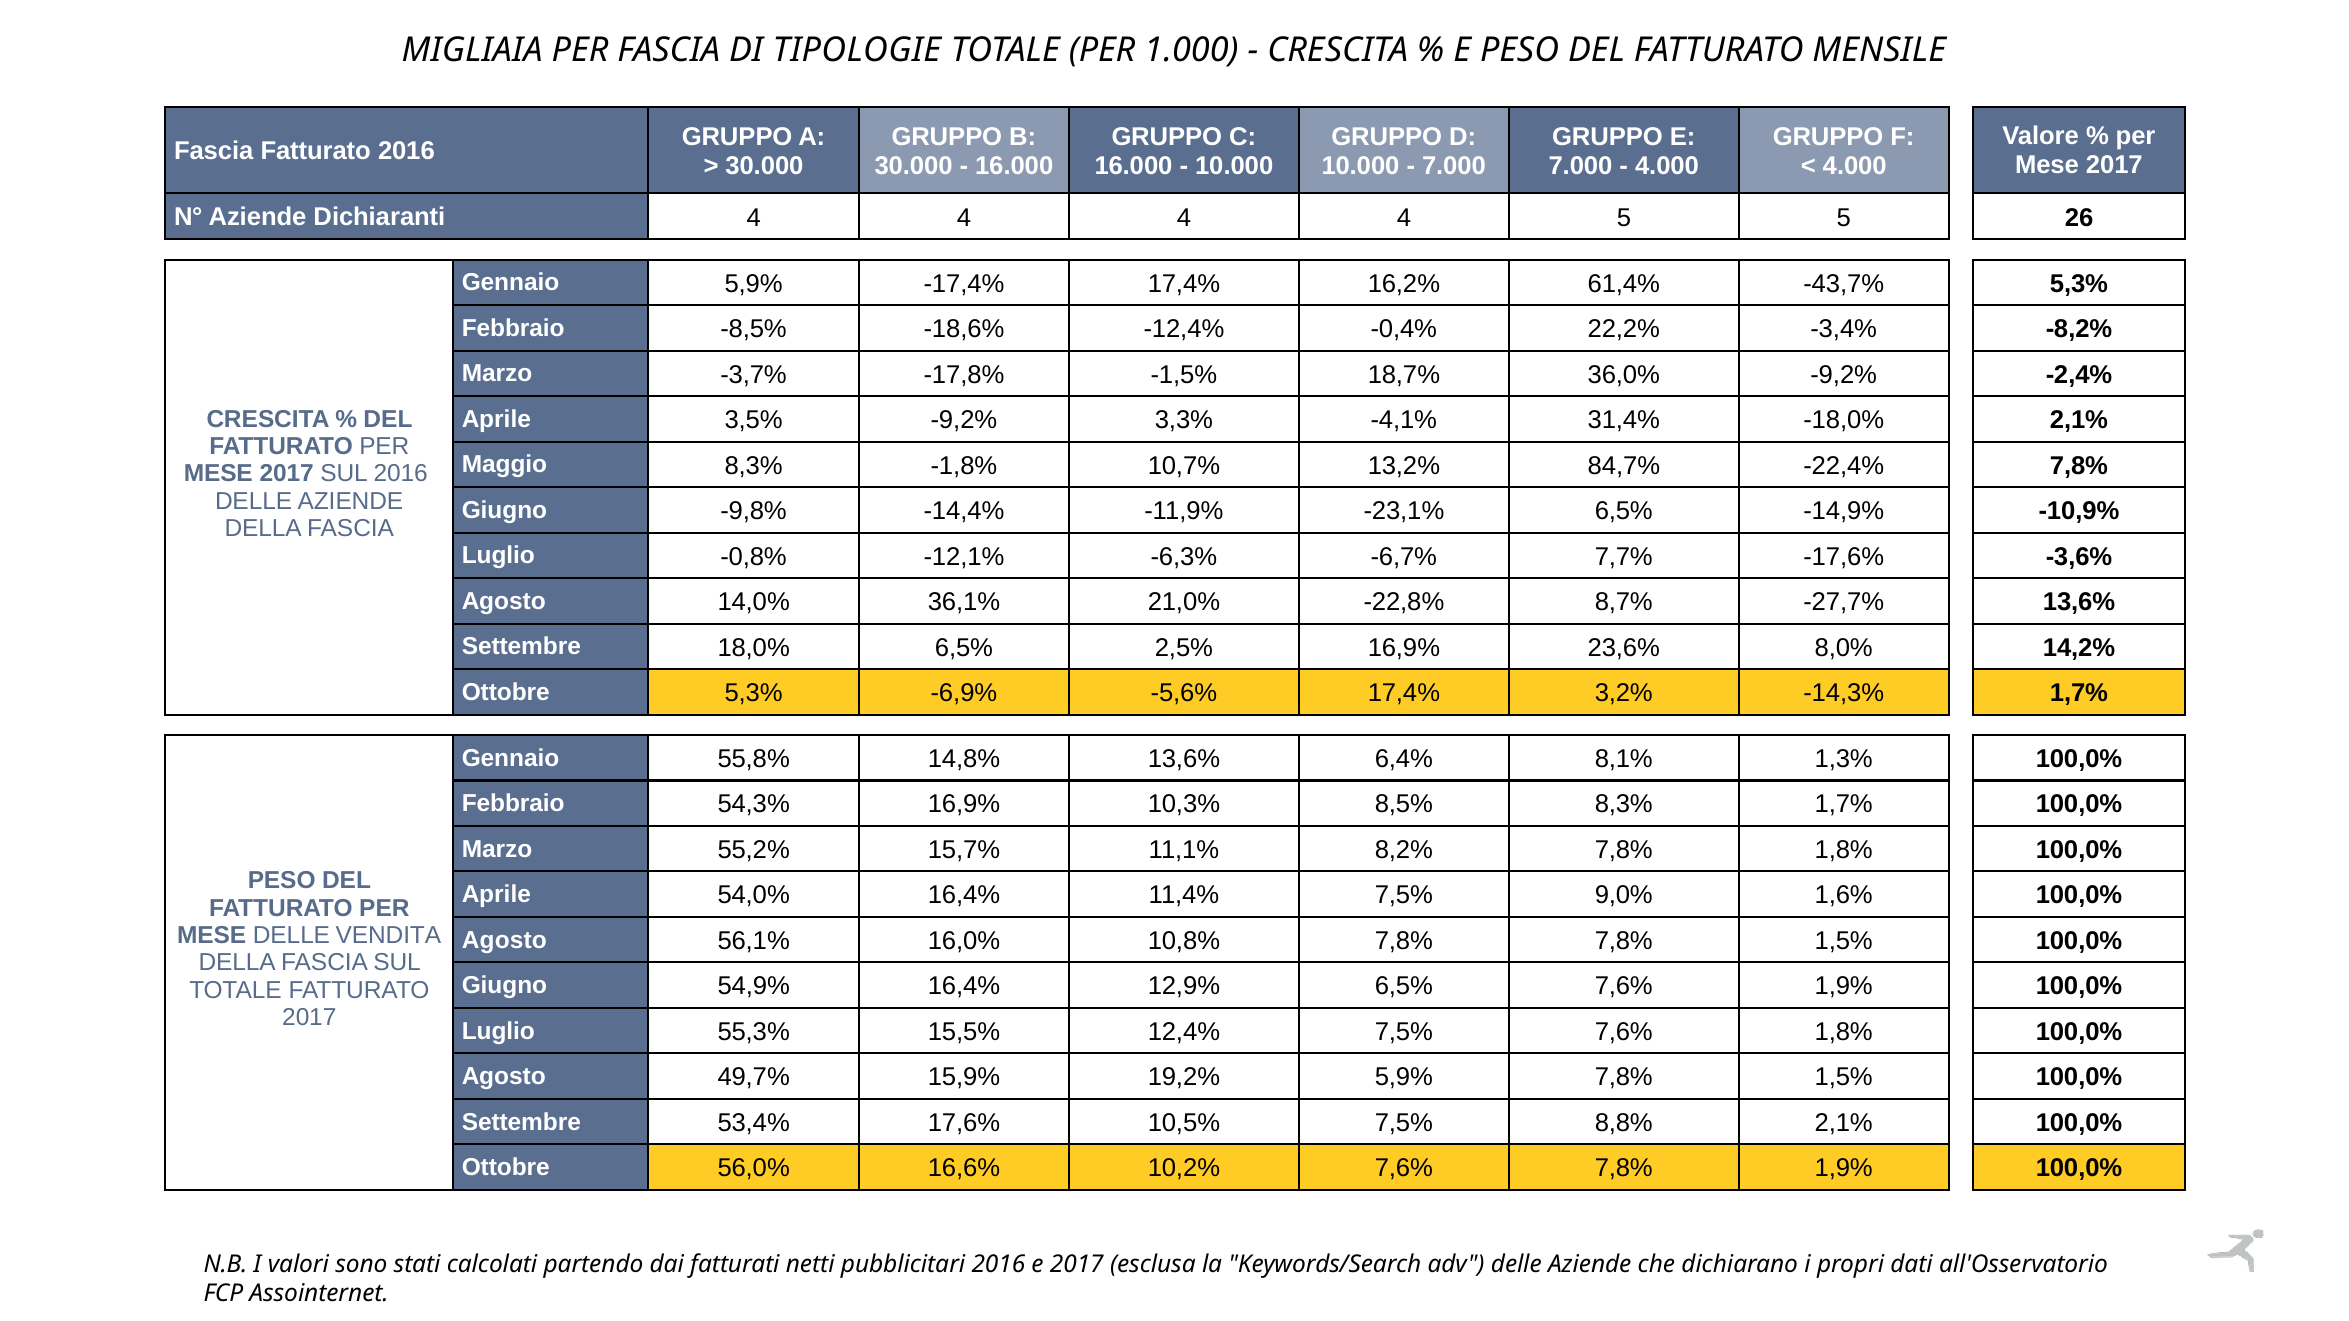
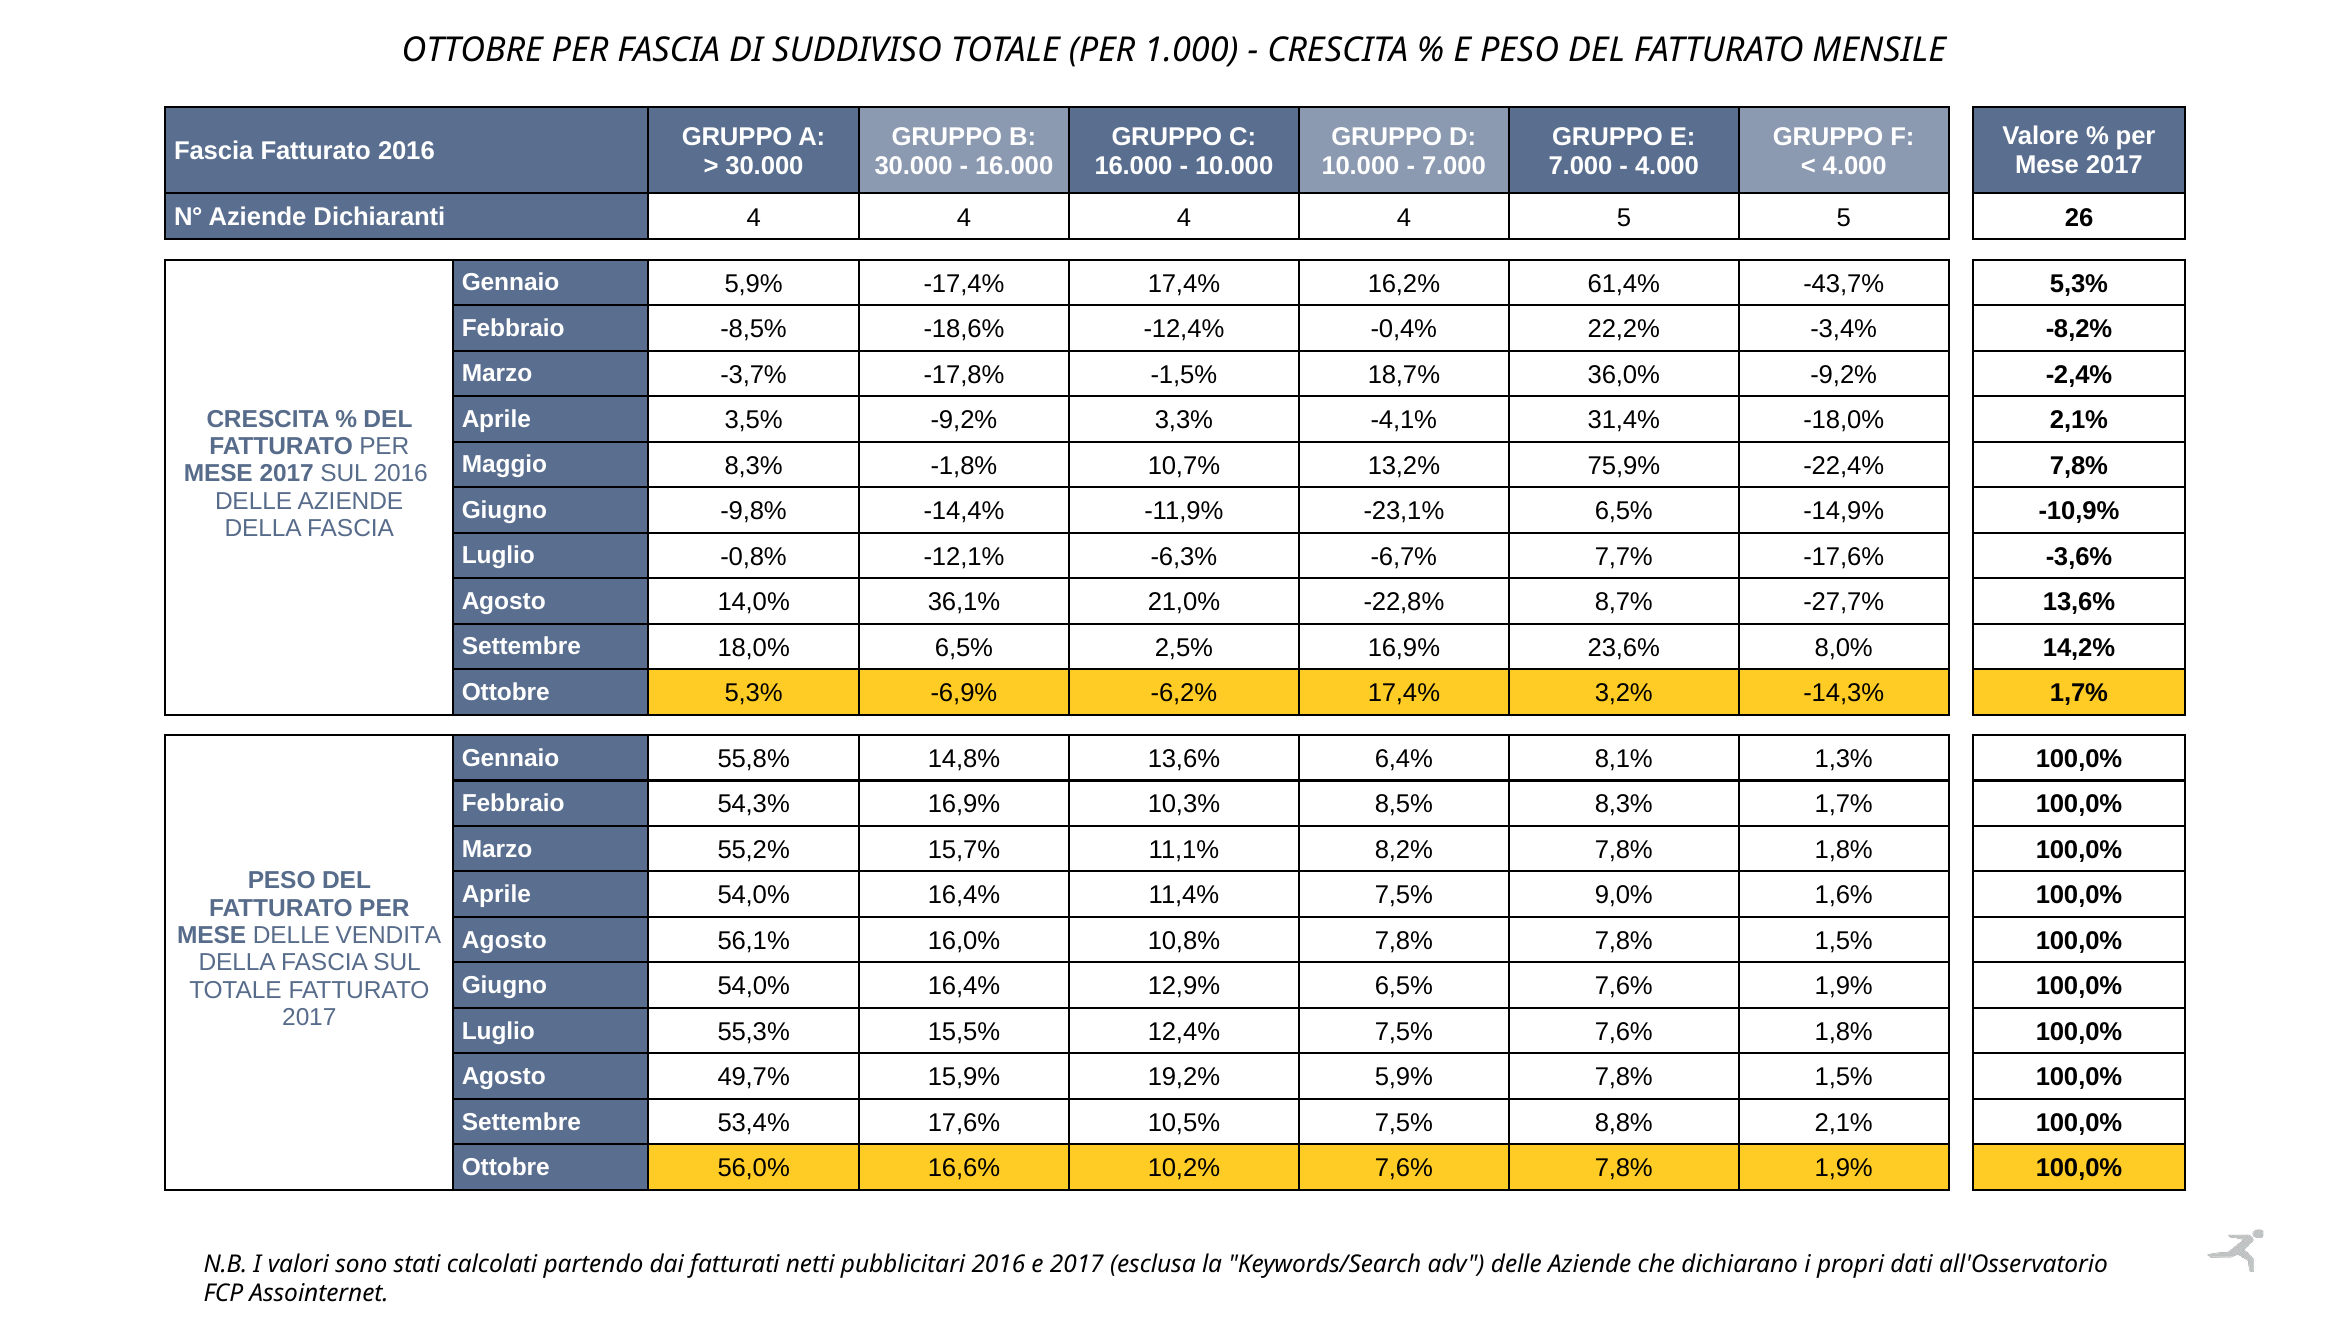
MIGLIAIA at (472, 50): MIGLIAIA -> OTTOBRE
TIPOLOGIE: TIPOLOGIE -> SUDDIVISO
84,7%: 84,7% -> 75,9%
-5,6%: -5,6% -> -6,2%
Giugno 54,9%: 54,9% -> 54,0%
